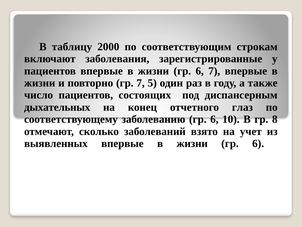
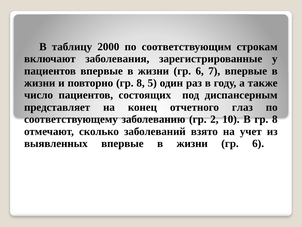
повторно гр 7: 7 -> 8
дыхательных: дыхательных -> представляет
заболеванию гр 6: 6 -> 2
